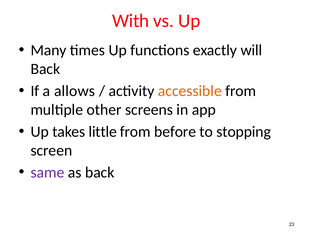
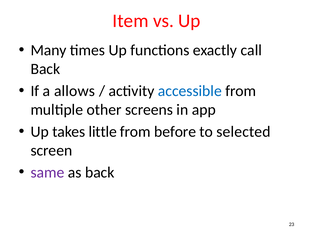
With: With -> Item
will: will -> call
accessible colour: orange -> blue
stopping: stopping -> selected
